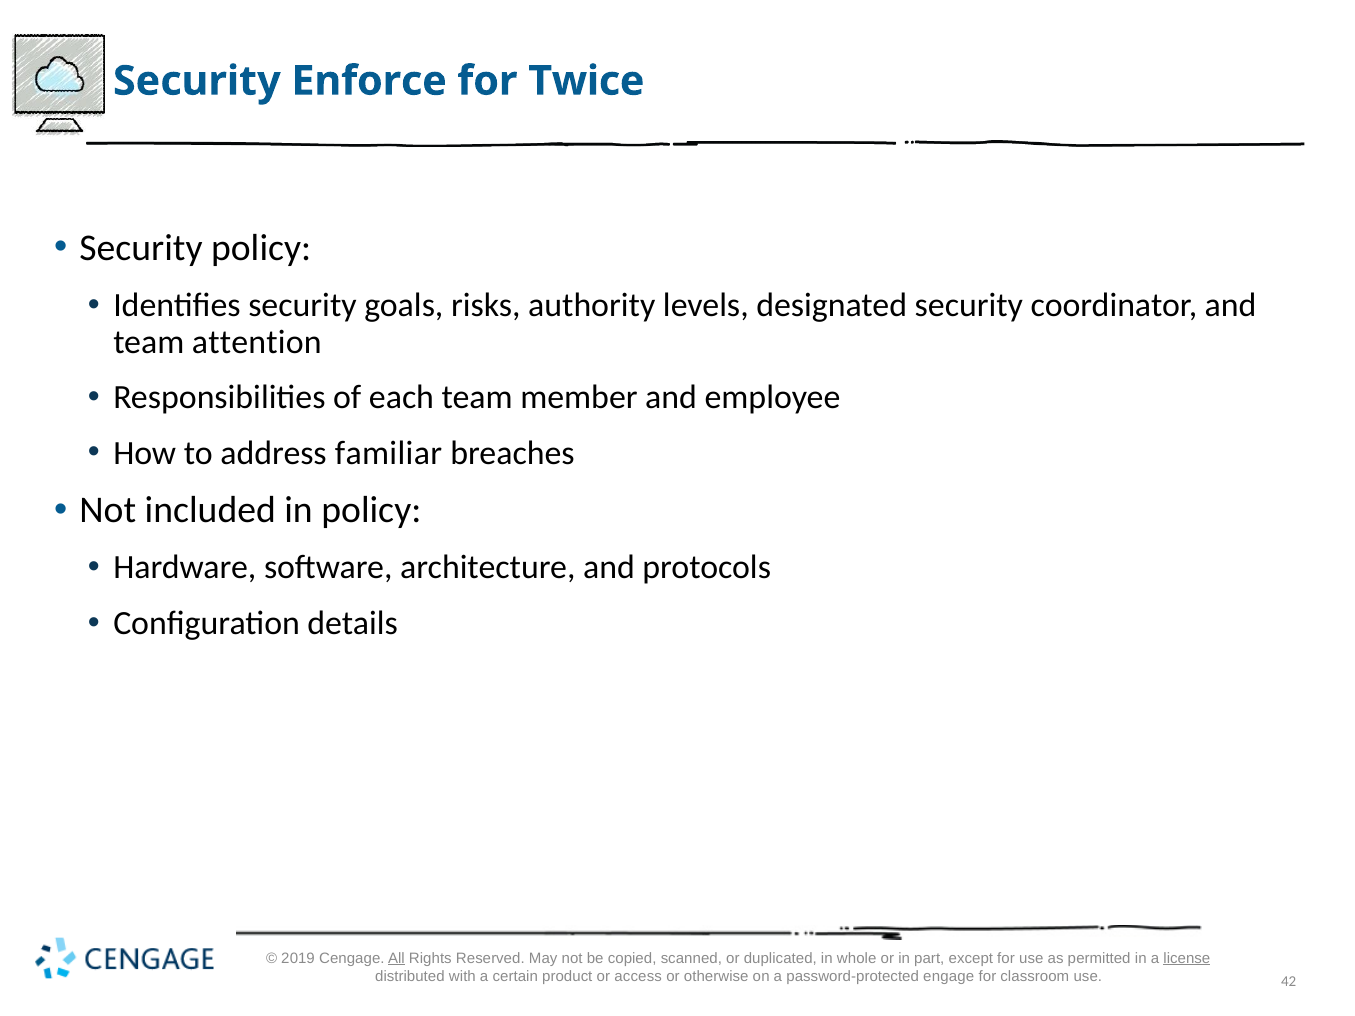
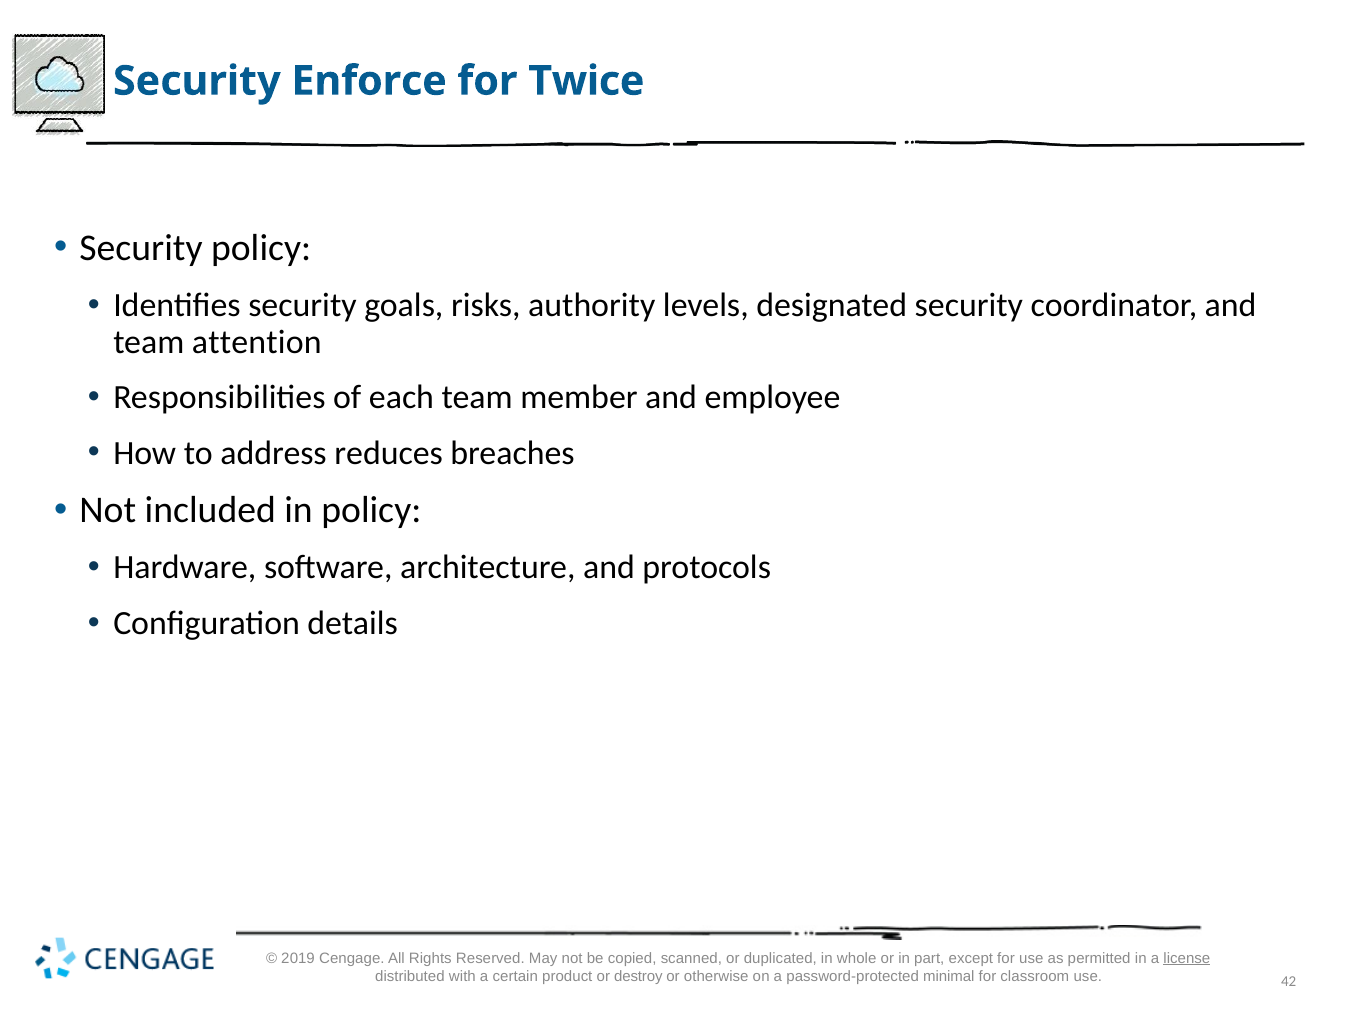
familiar: familiar -> reduces
All underline: present -> none
access: access -> destroy
engage: engage -> minimal
